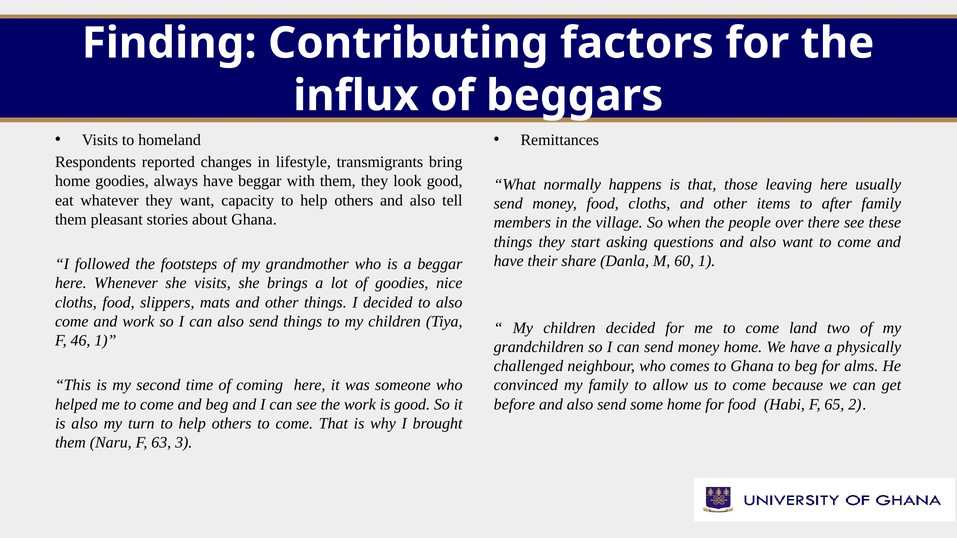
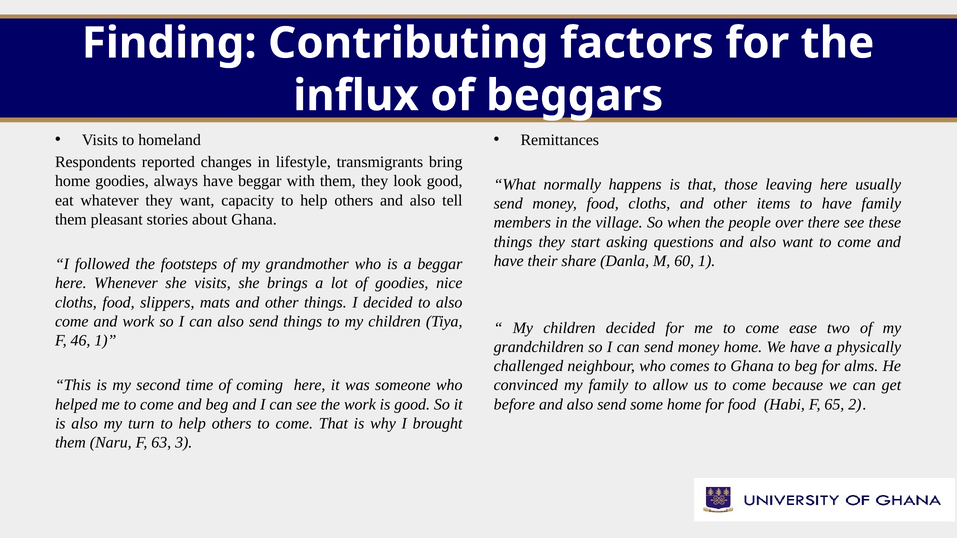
to after: after -> have
land: land -> ease
